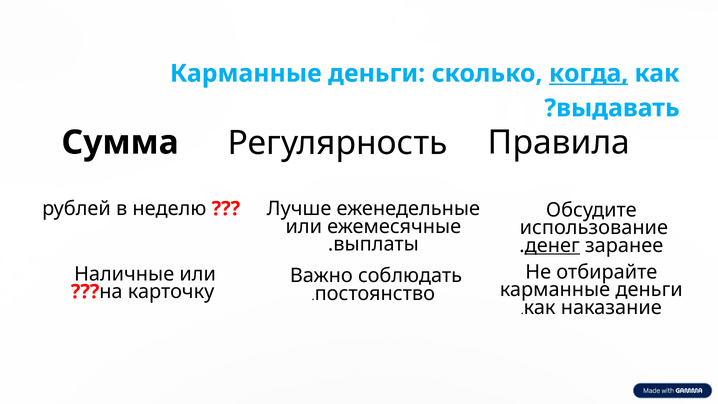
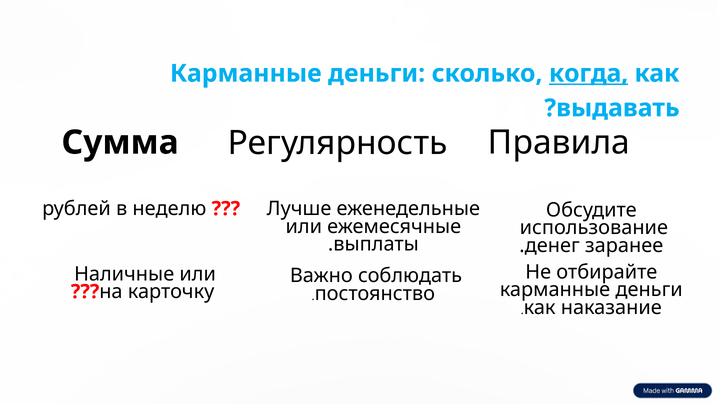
денег underline: present -> none
